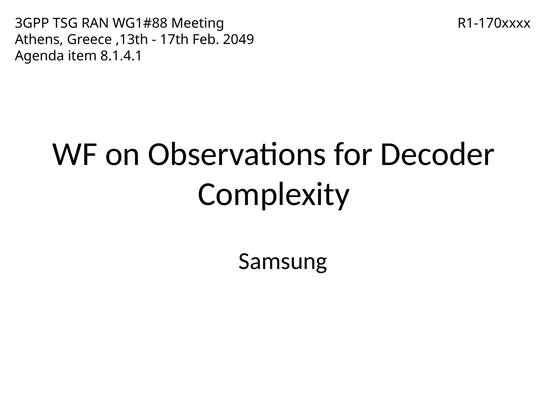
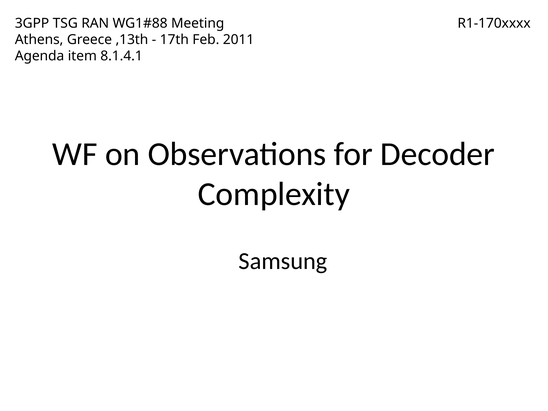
2049: 2049 -> 2011
